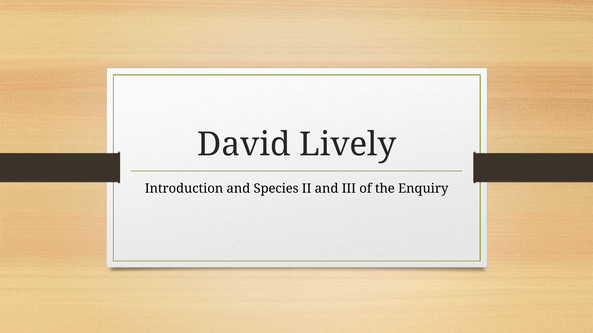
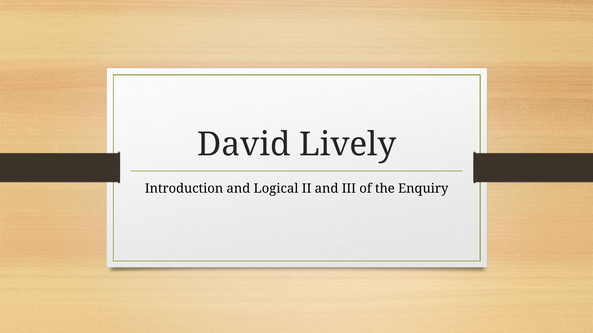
Species: Species -> Logical
